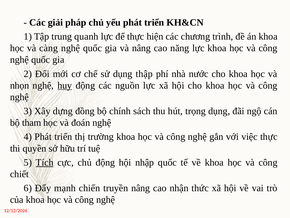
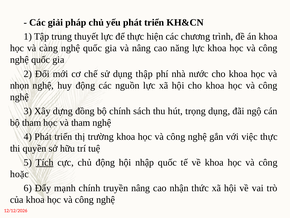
quanh: quanh -> thuyết
huy underline: present -> none
và đoán: đoán -> tham
chiết: chiết -> hoặc
mạnh chiến: chiến -> chính
